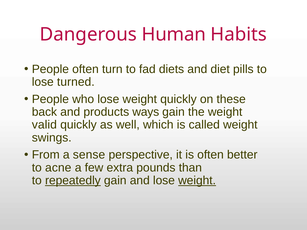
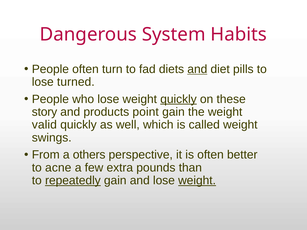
Human: Human -> System
and at (197, 69) underline: none -> present
quickly at (178, 99) underline: none -> present
back: back -> story
ways: ways -> point
sense: sense -> others
